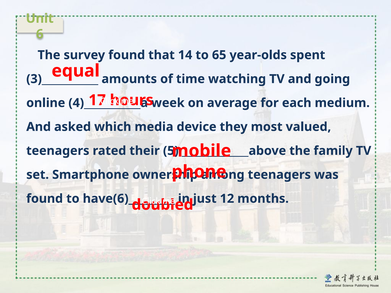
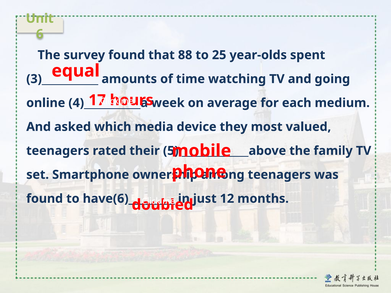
14: 14 -> 88
65: 65 -> 25
